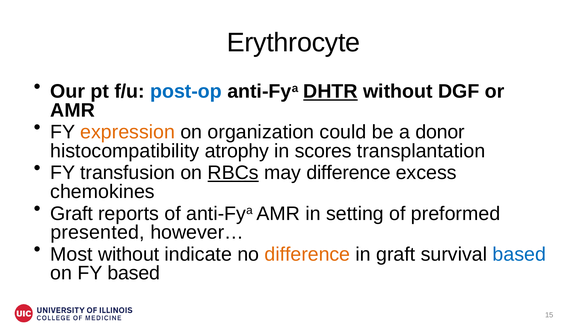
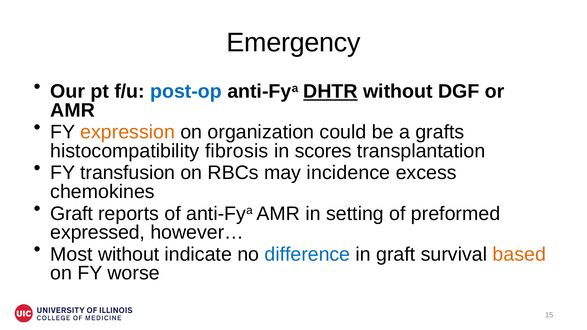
Erythrocyte: Erythrocyte -> Emergency
donor: donor -> grafts
atrophy: atrophy -> fibrosis
RBCs underline: present -> none
may difference: difference -> incidence
presented: presented -> expressed
difference at (307, 254) colour: orange -> blue
based at (519, 254) colour: blue -> orange
FY based: based -> worse
